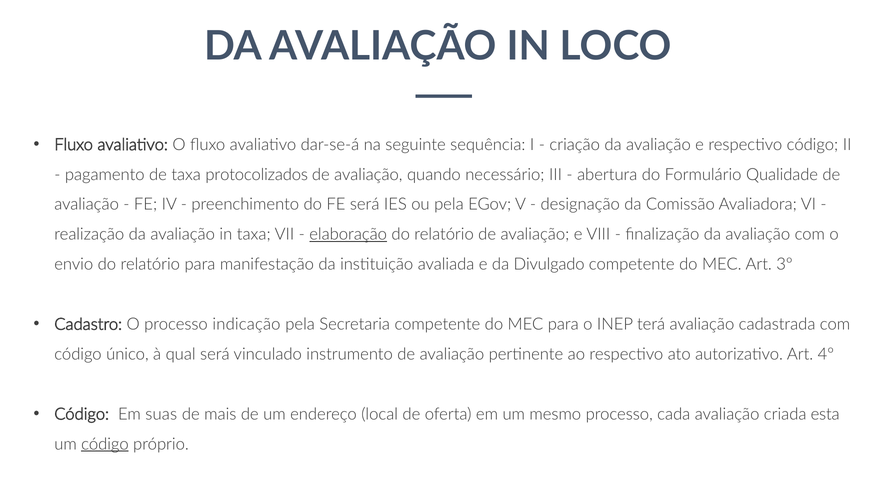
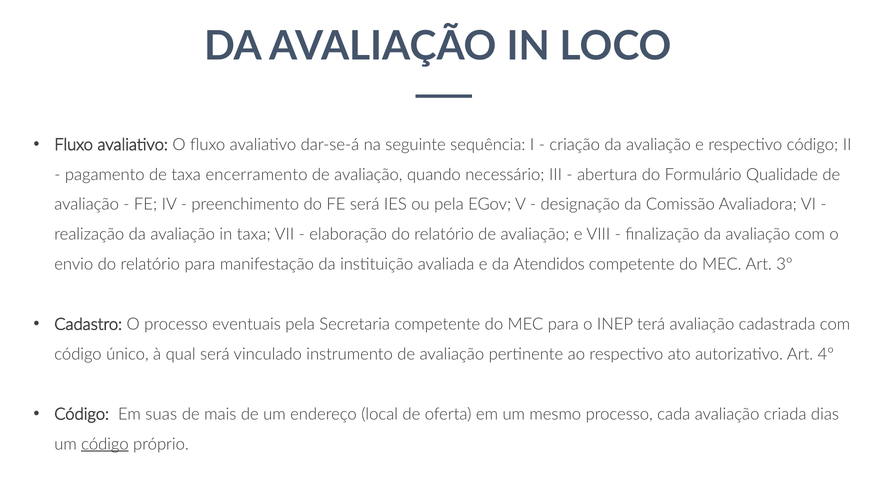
protocolizados: protocolizados -> encerramento
elaboração underline: present -> none
Divulgado: Divulgado -> Atendidos
indicação: indicação -> eventuais
esta: esta -> dias
